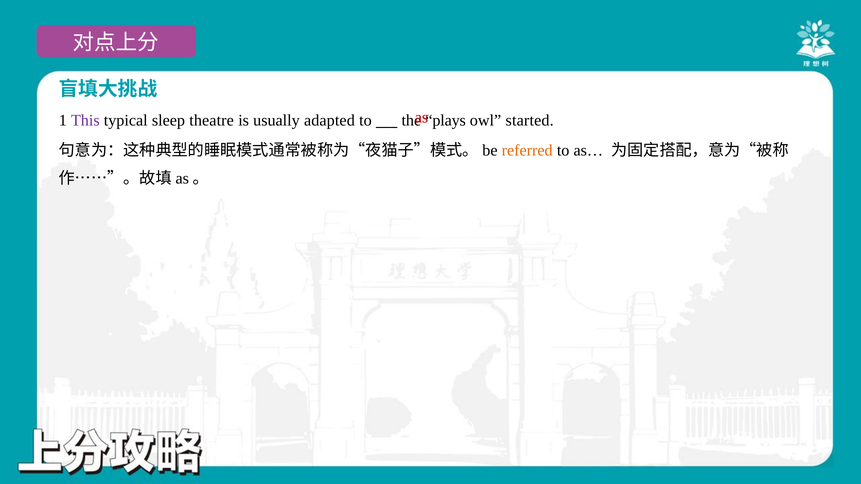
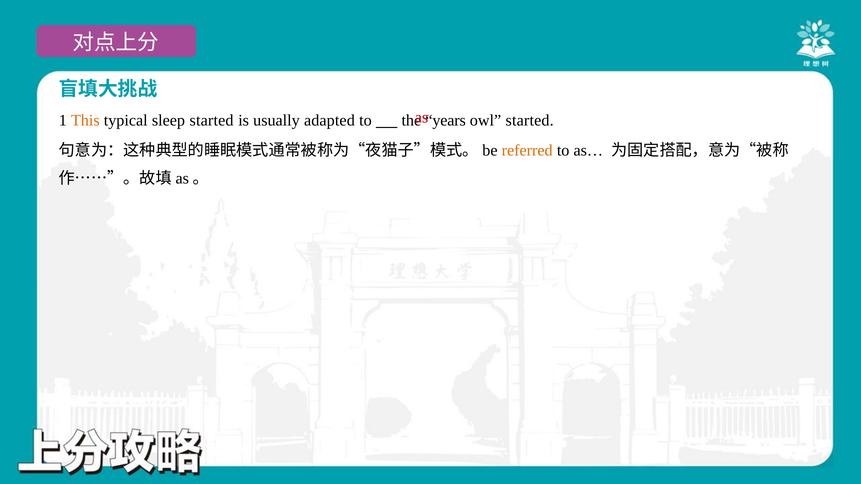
This colour: purple -> orange
sleep theatre: theatre -> started
plays: plays -> years
